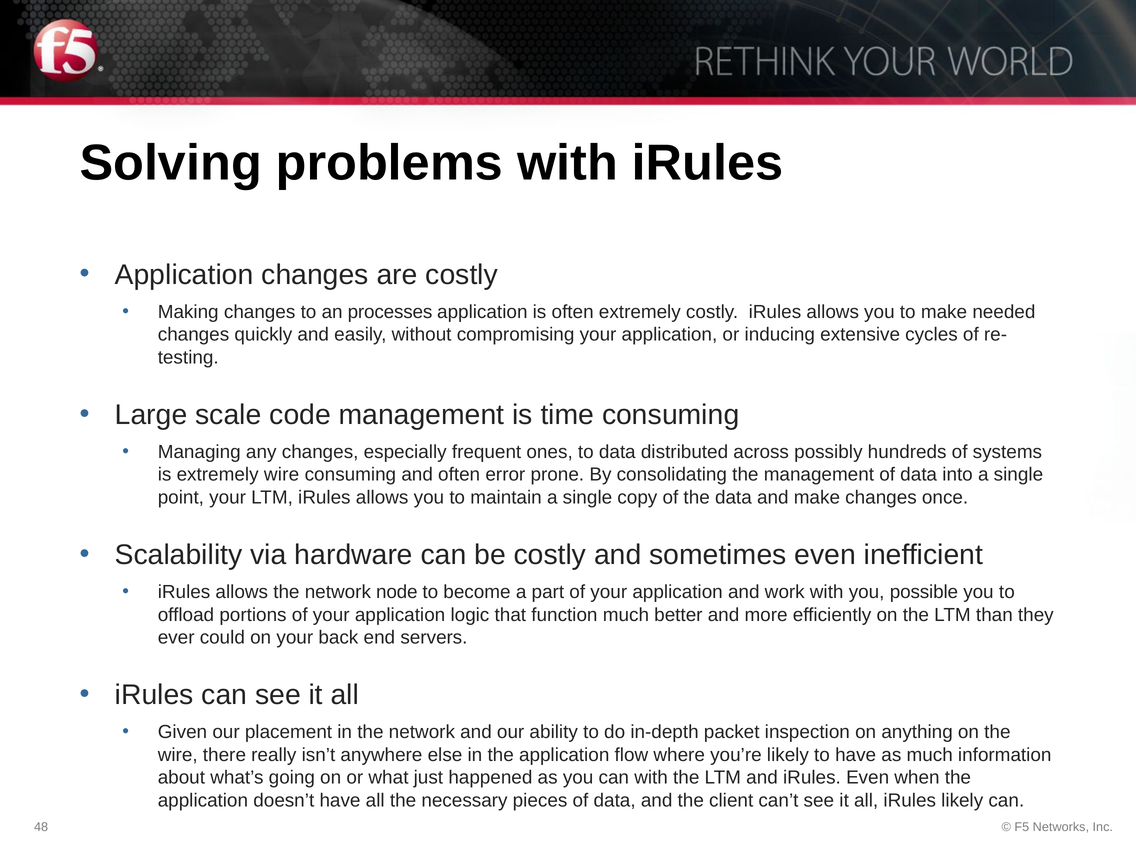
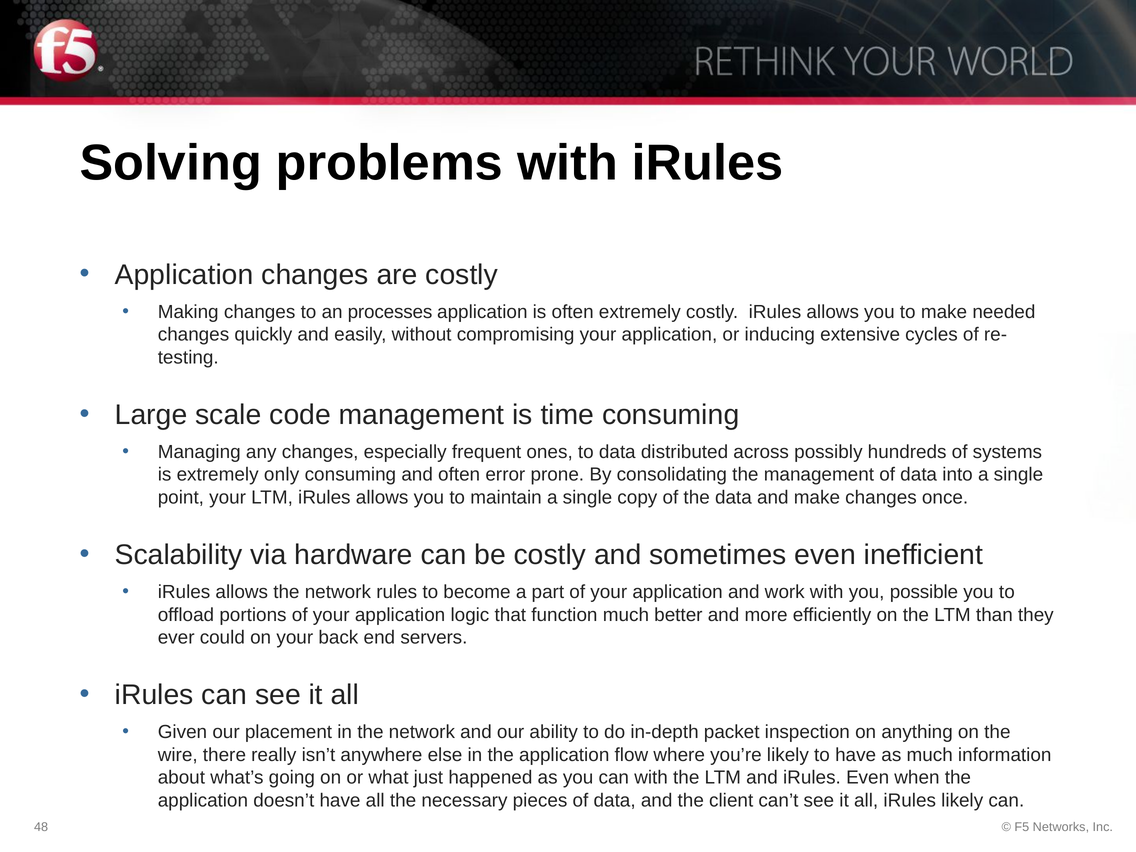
extremely wire: wire -> only
node: node -> rules
